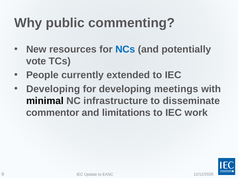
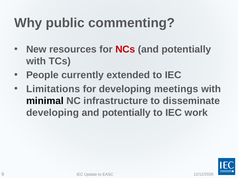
NCs colour: blue -> red
vote at (36, 61): vote -> with
Developing at (53, 89): Developing -> Limitations
commentor at (53, 113): commentor -> developing
limitations at (126, 113): limitations -> potentially
